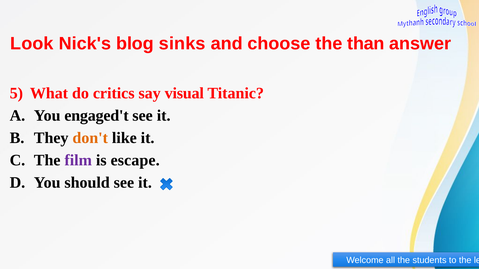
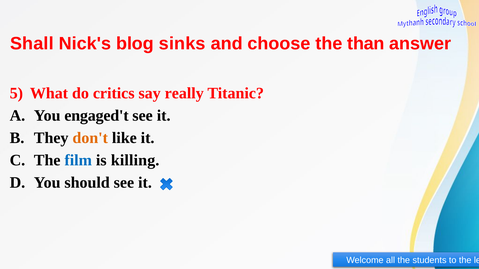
Look: Look -> Shall
visual: visual -> really
film colour: purple -> blue
escape: escape -> killing
